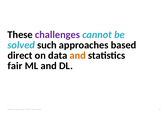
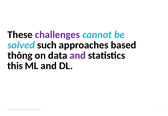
direct: direct -> thông
and at (78, 56) colour: orange -> purple
fair: fair -> this
